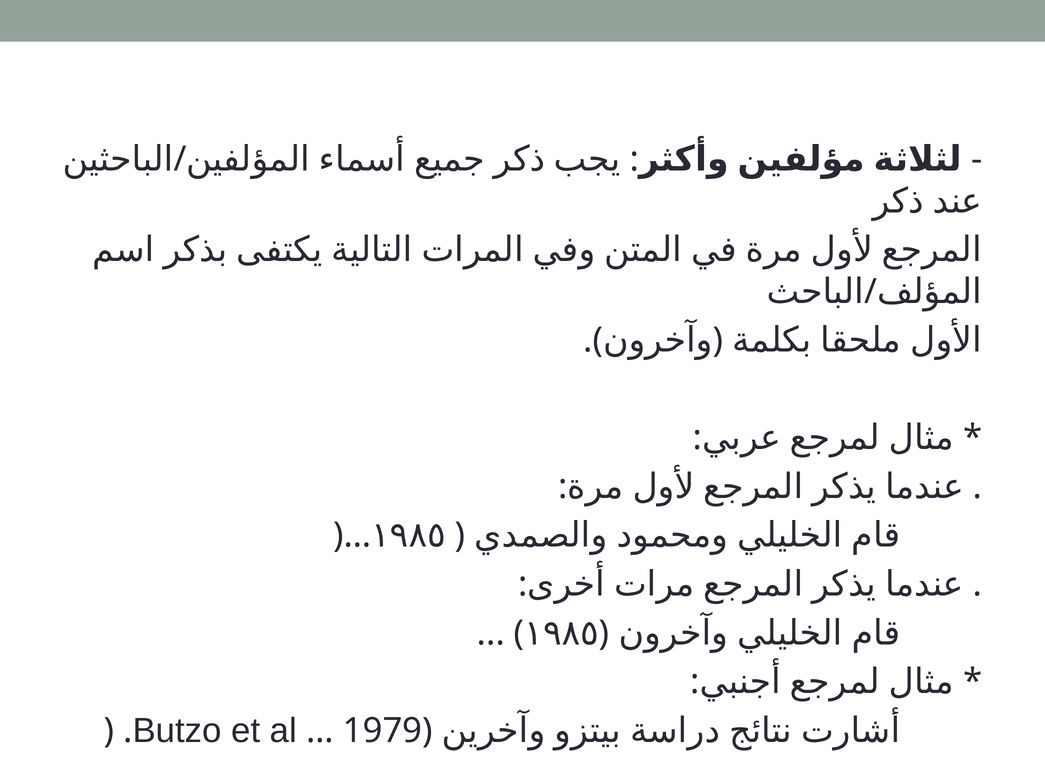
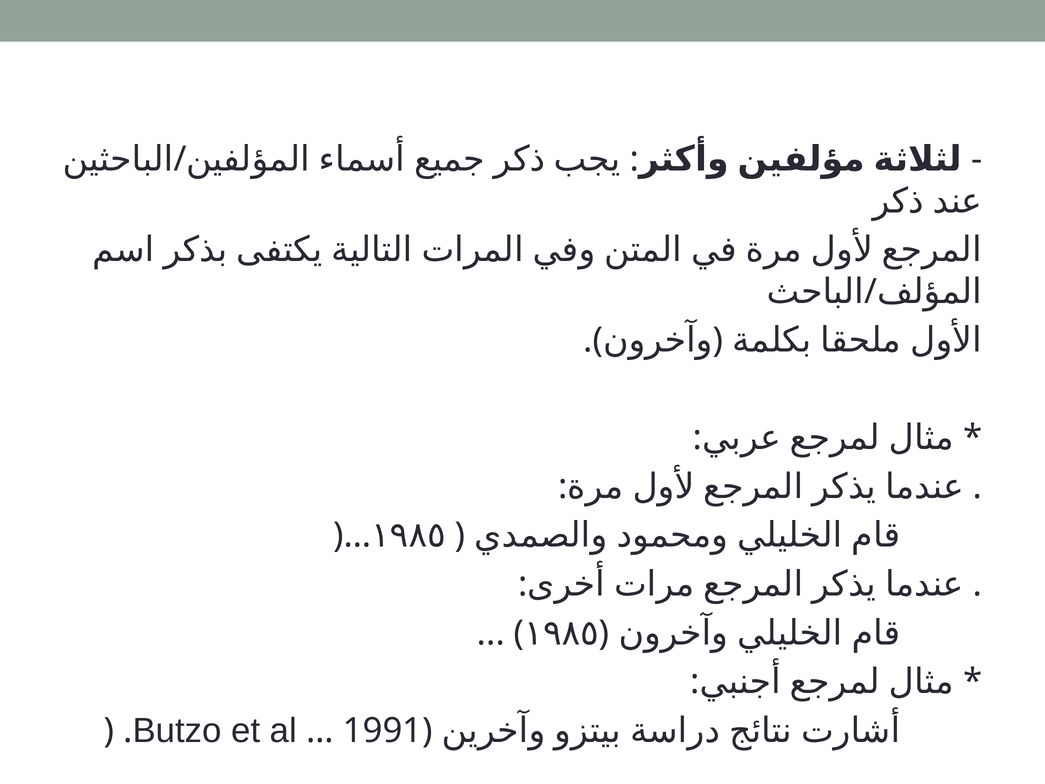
1979: 1979 -> 1991
